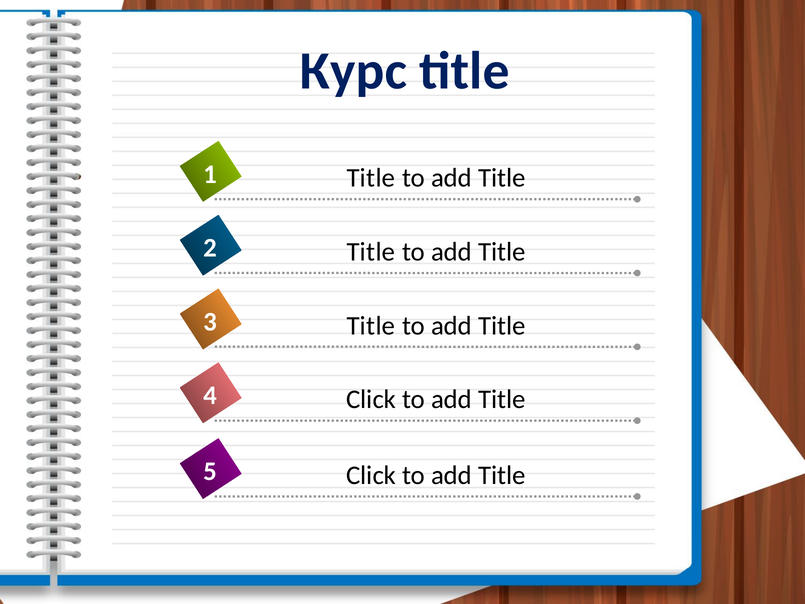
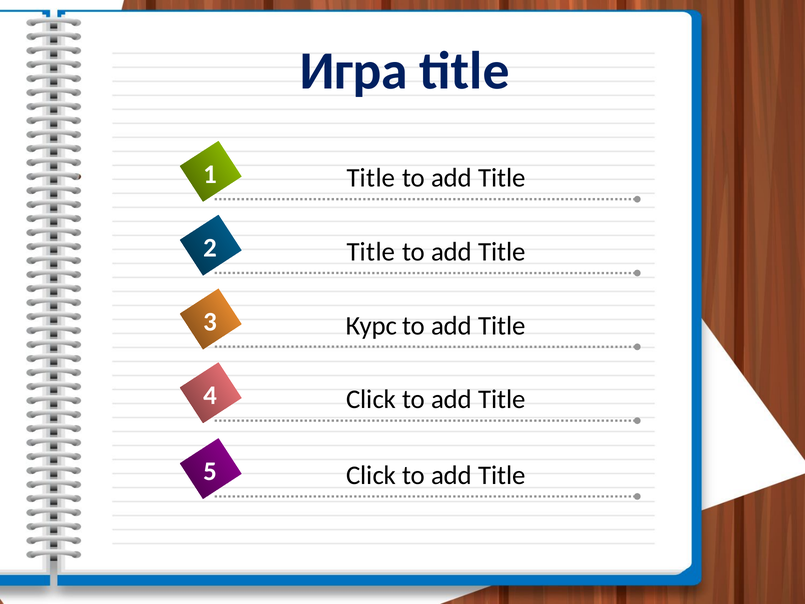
Курс: Курс -> Игра
Title at (371, 326): Title -> Курс
